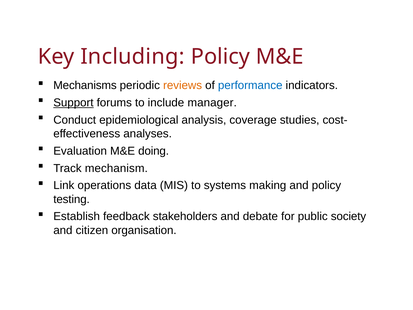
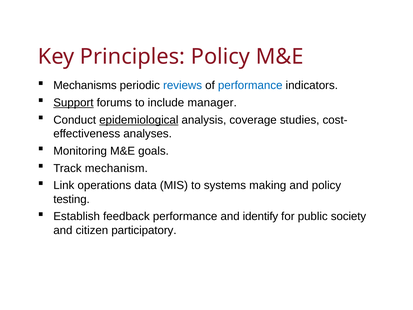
Including: Including -> Principles
reviews colour: orange -> blue
epidemiological underline: none -> present
Evaluation: Evaluation -> Monitoring
doing: doing -> goals
feedback stakeholders: stakeholders -> performance
debate: debate -> identify
organisation: organisation -> participatory
